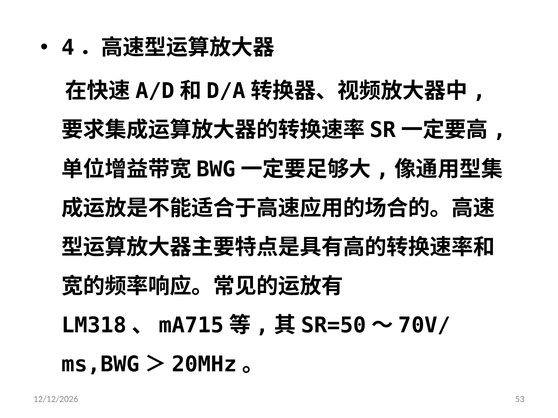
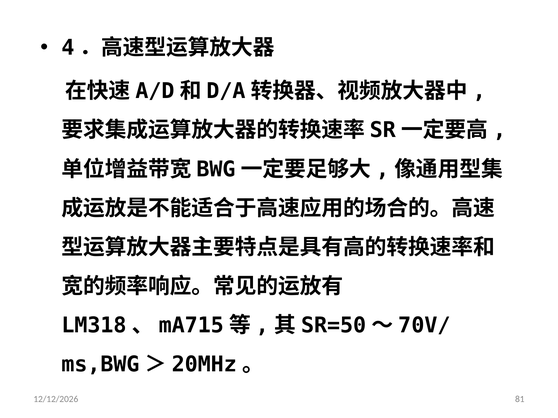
53: 53 -> 81
